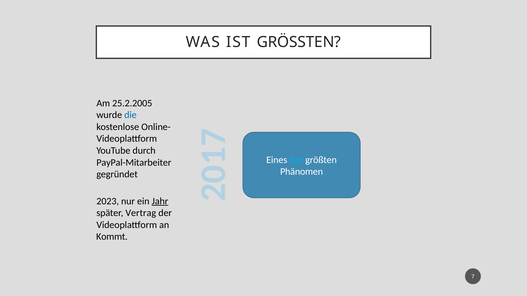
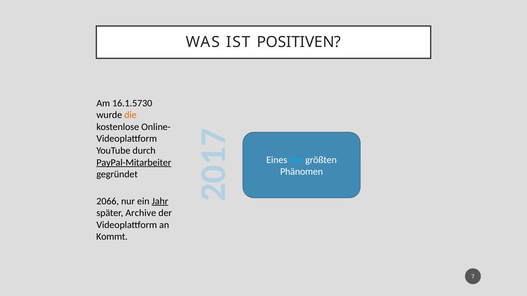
IST GRÖSSTEN: GRÖSSTEN -> POSITIVEN
25.2.2005: 25.2.2005 -> 16.1.5730
die colour: blue -> orange
PayPal-Mitarbeiter underline: none -> present
2023: 2023 -> 2066
Vertrag: Vertrag -> Archive
